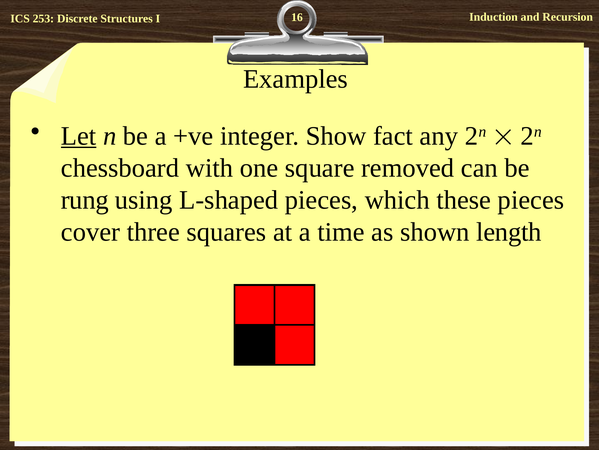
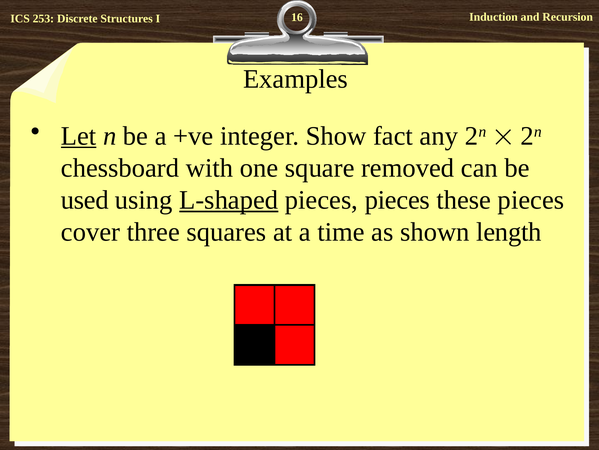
rung: rung -> used
L-shaped underline: none -> present
pieces which: which -> pieces
